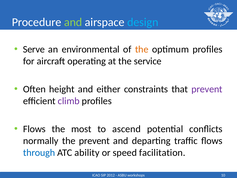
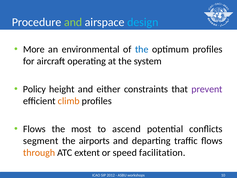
Serve: Serve -> More
the at (142, 49) colour: orange -> blue
service: service -> system
Often: Often -> Policy
climb colour: purple -> orange
normally: normally -> segment
the prevent: prevent -> airports
through colour: blue -> orange
ability: ability -> extent
